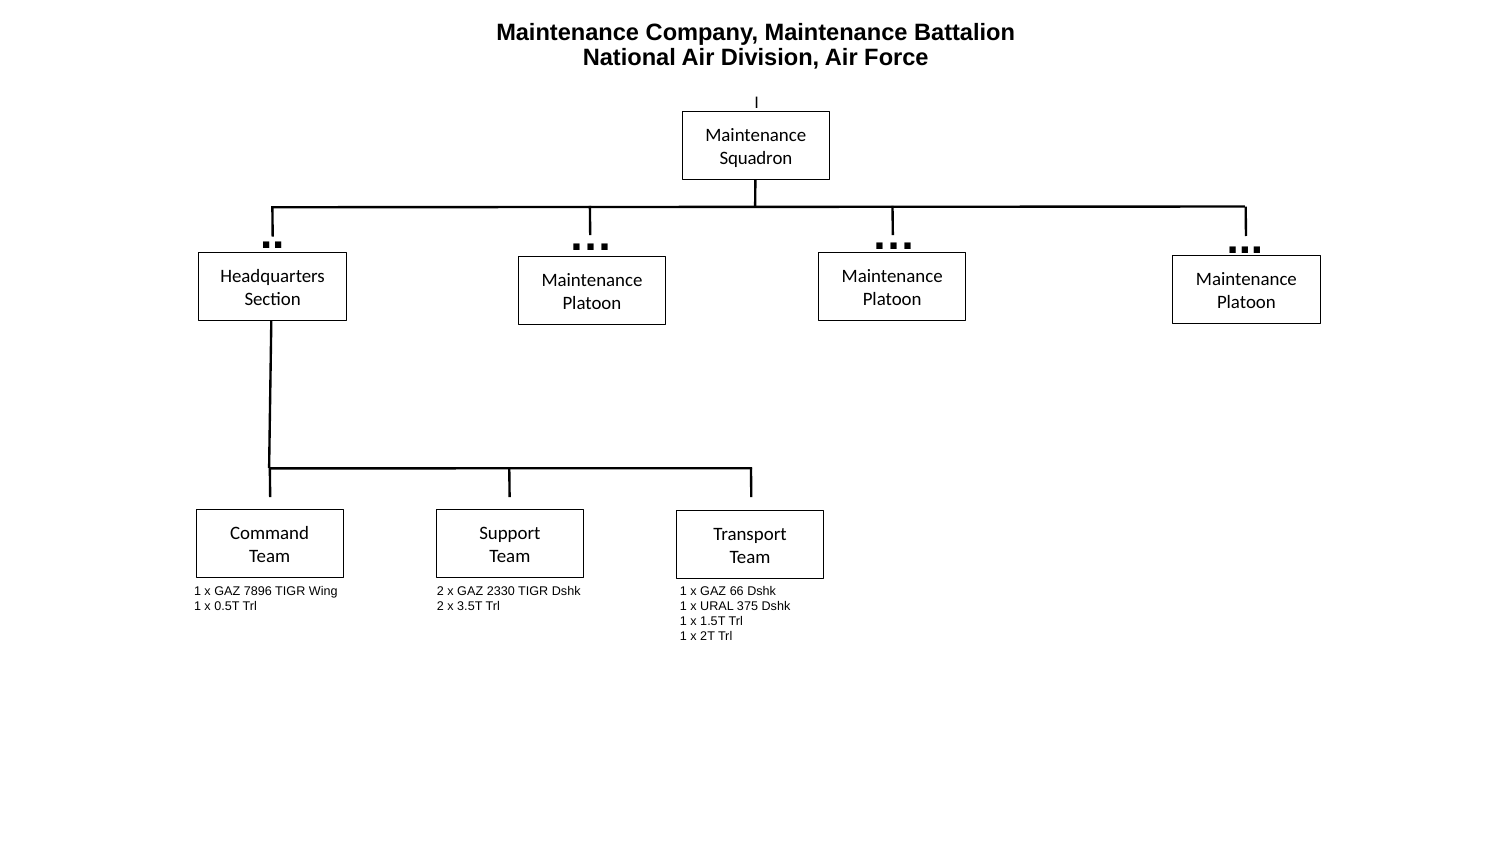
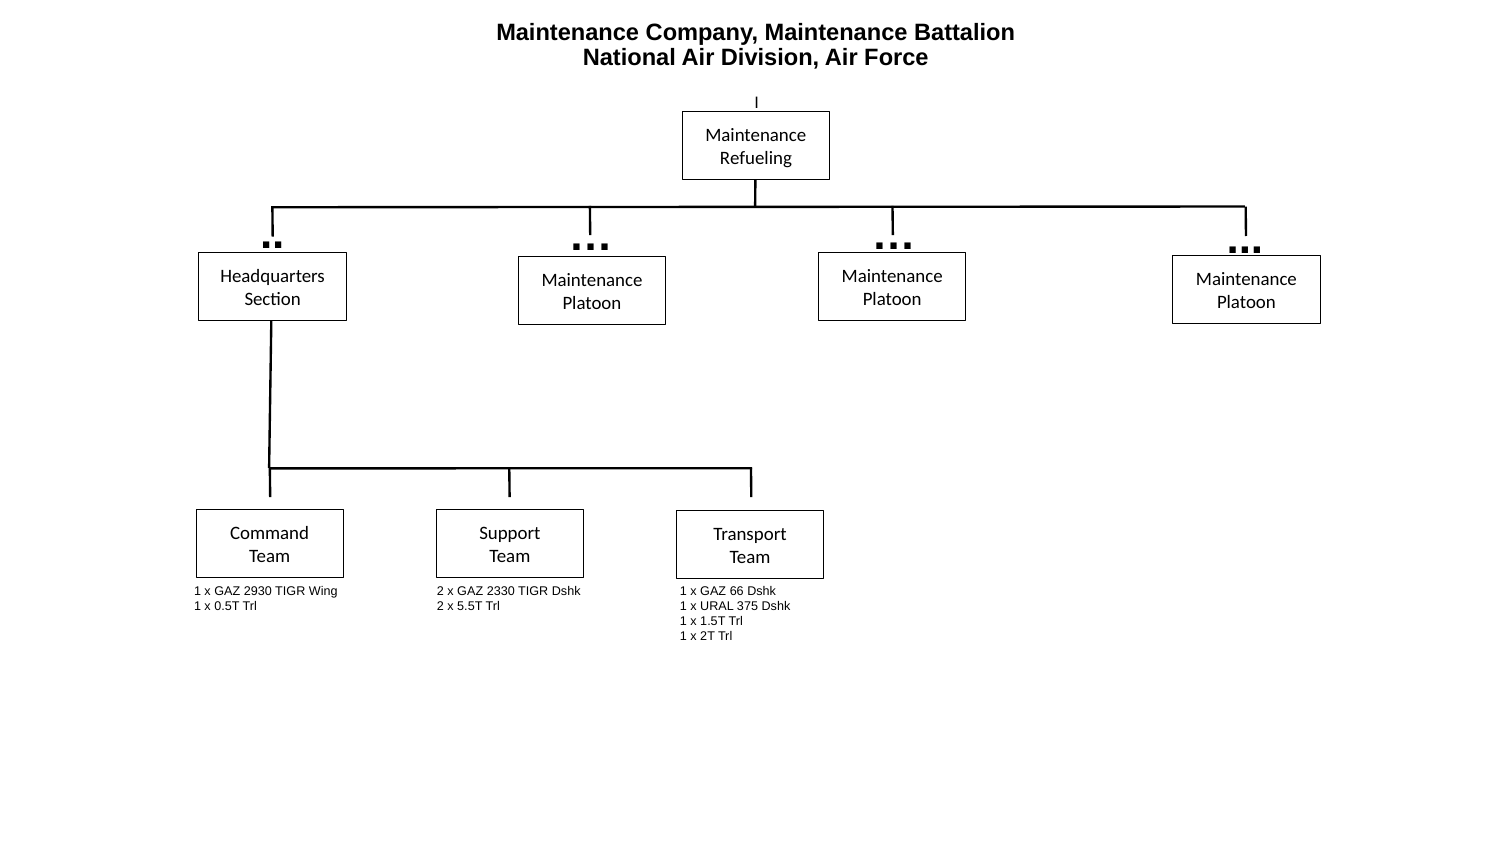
Squadron: Squadron -> Refueling
7896: 7896 -> 2930
3.5T: 3.5T -> 5.5T
